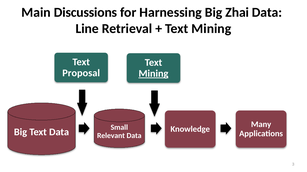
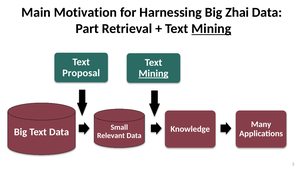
Discussions: Discussions -> Motivation
Line: Line -> Part
Mining at (211, 29) underline: none -> present
